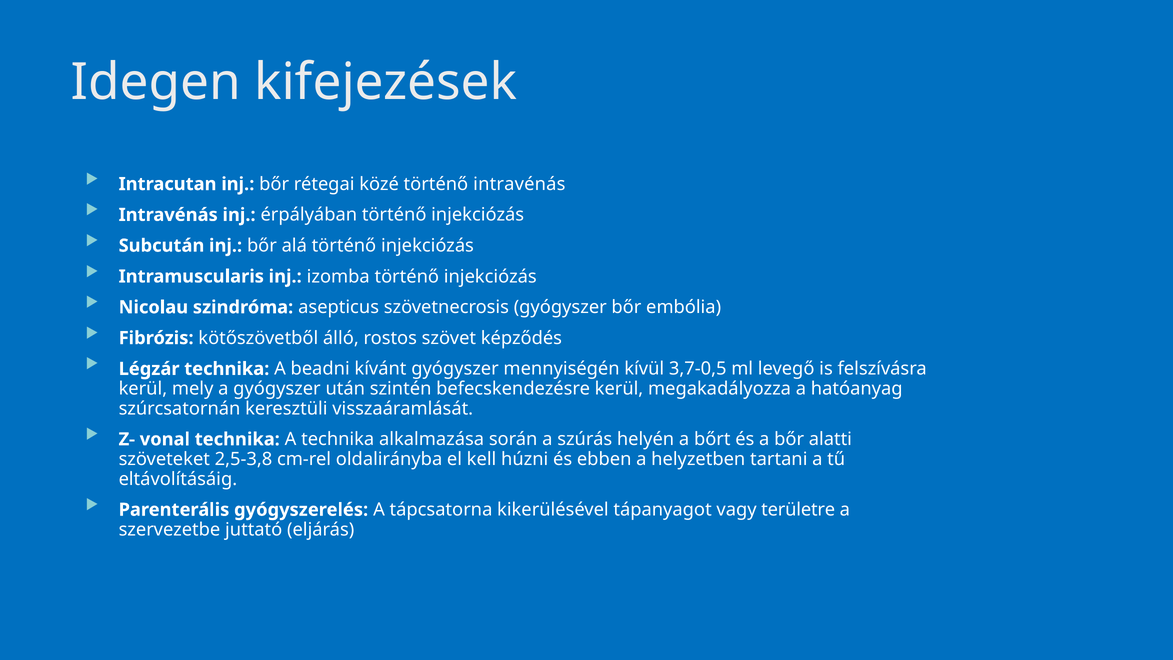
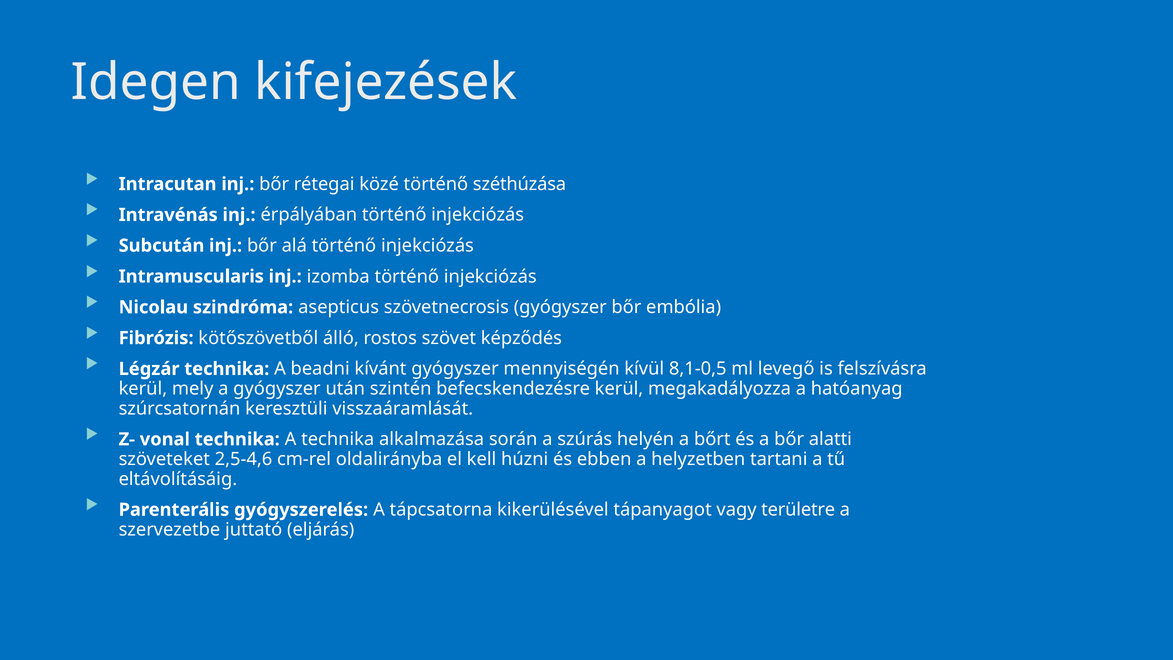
történő intravénás: intravénás -> széthúzása
3,7-0,5: 3,7-0,5 -> 8,1-0,5
2,5-3,8: 2,5-3,8 -> 2,5-4,6
